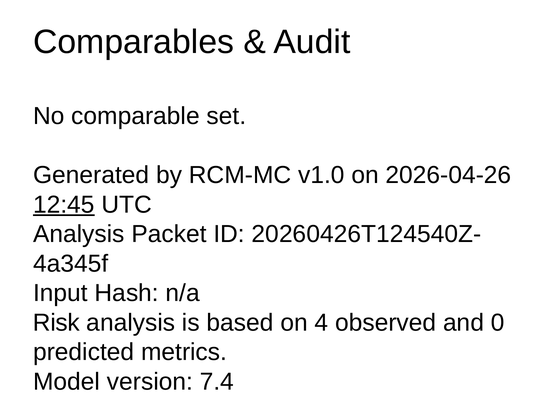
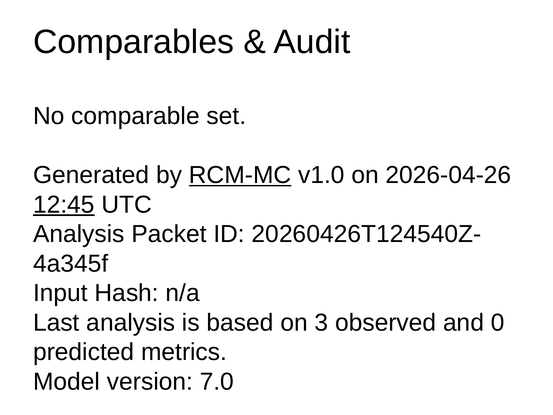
RCM-MC underline: none -> present
Risk: Risk -> Last
4: 4 -> 3
7.4: 7.4 -> 7.0
